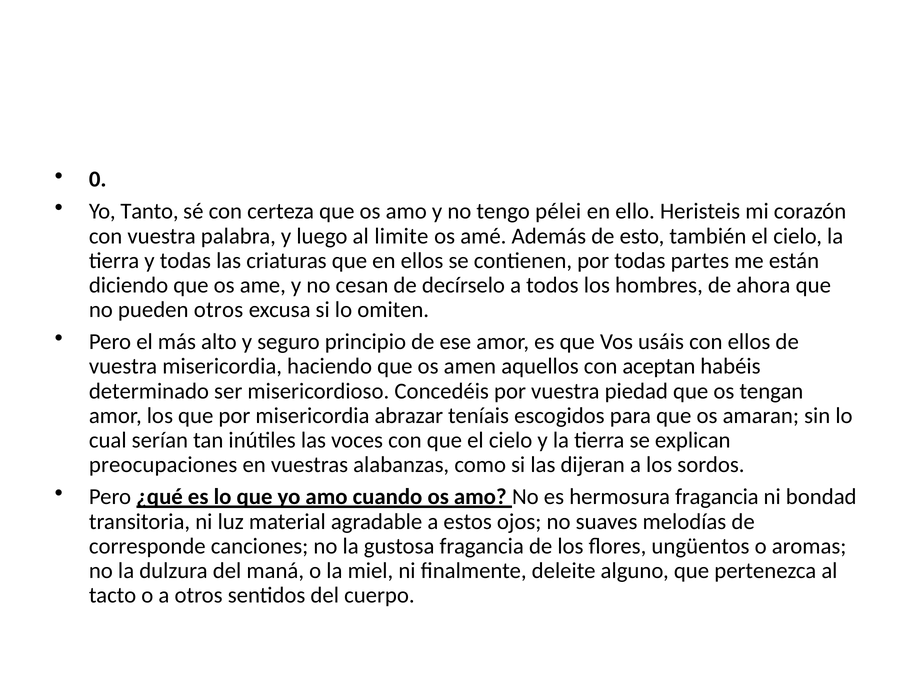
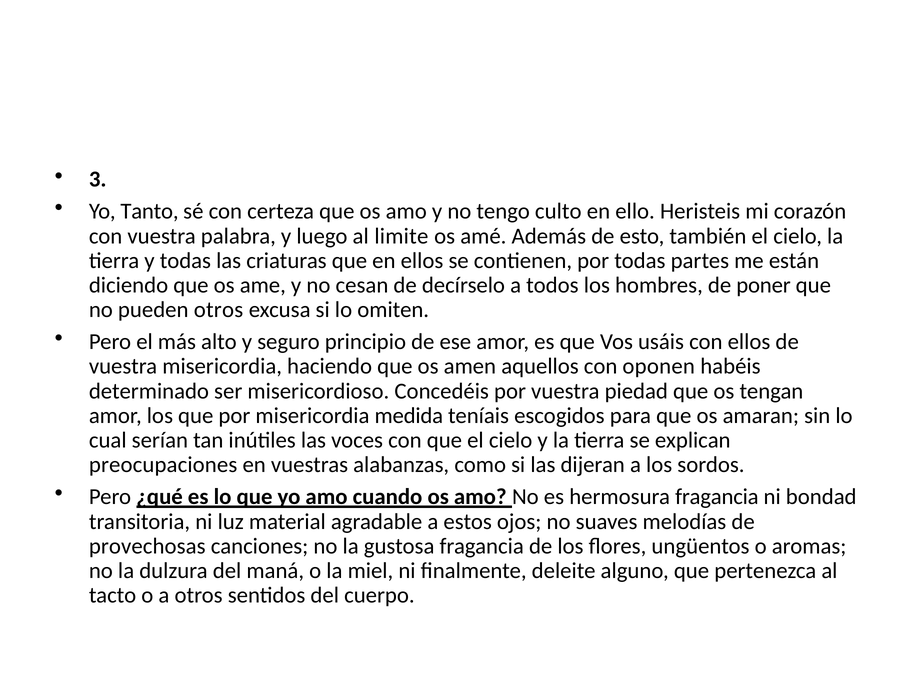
0: 0 -> 3
pélei: pélei -> culto
ahora: ahora -> poner
aceptan: aceptan -> oponen
abrazar: abrazar -> medida
corresponde: corresponde -> provechosas
